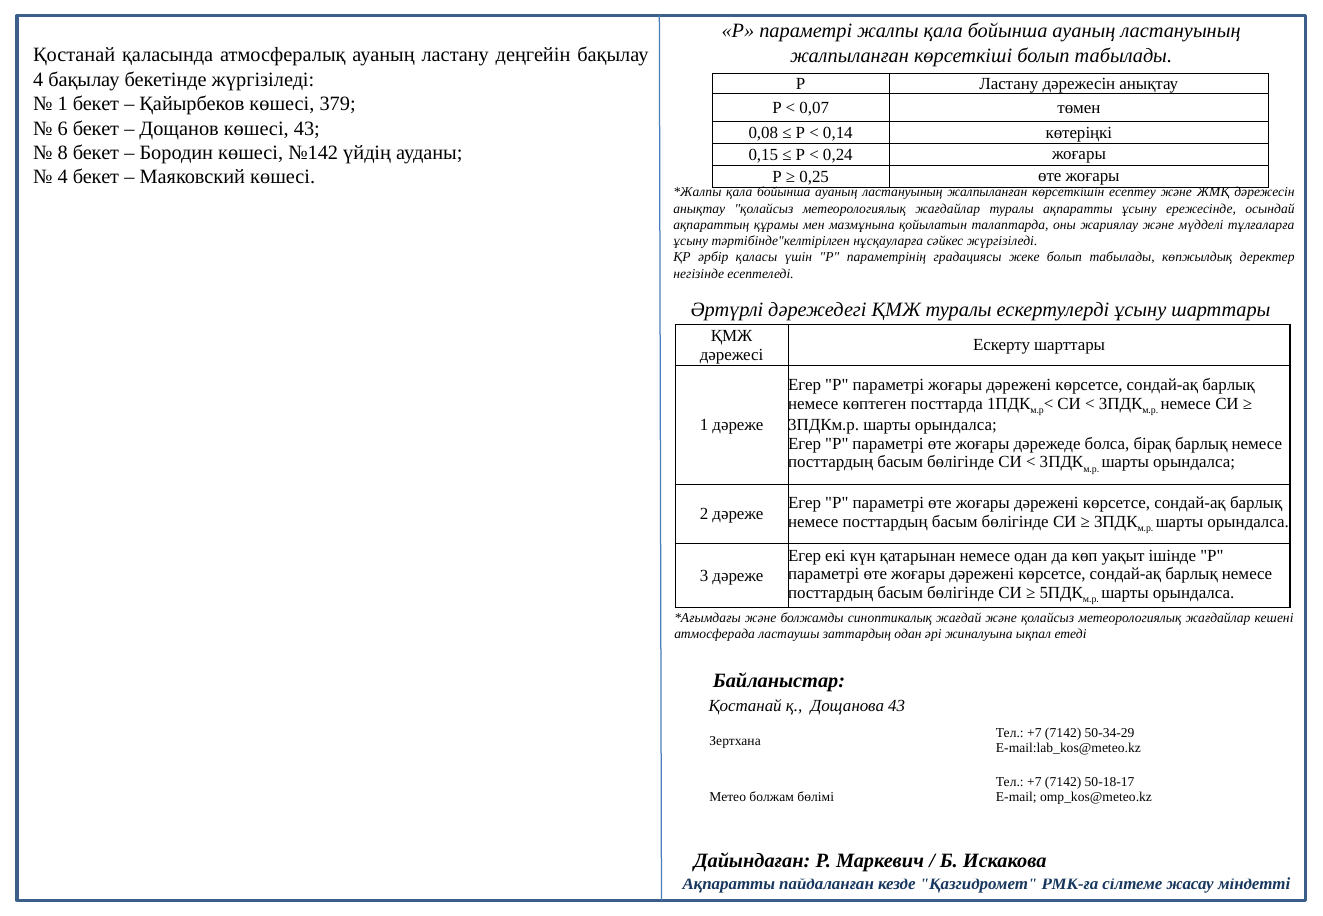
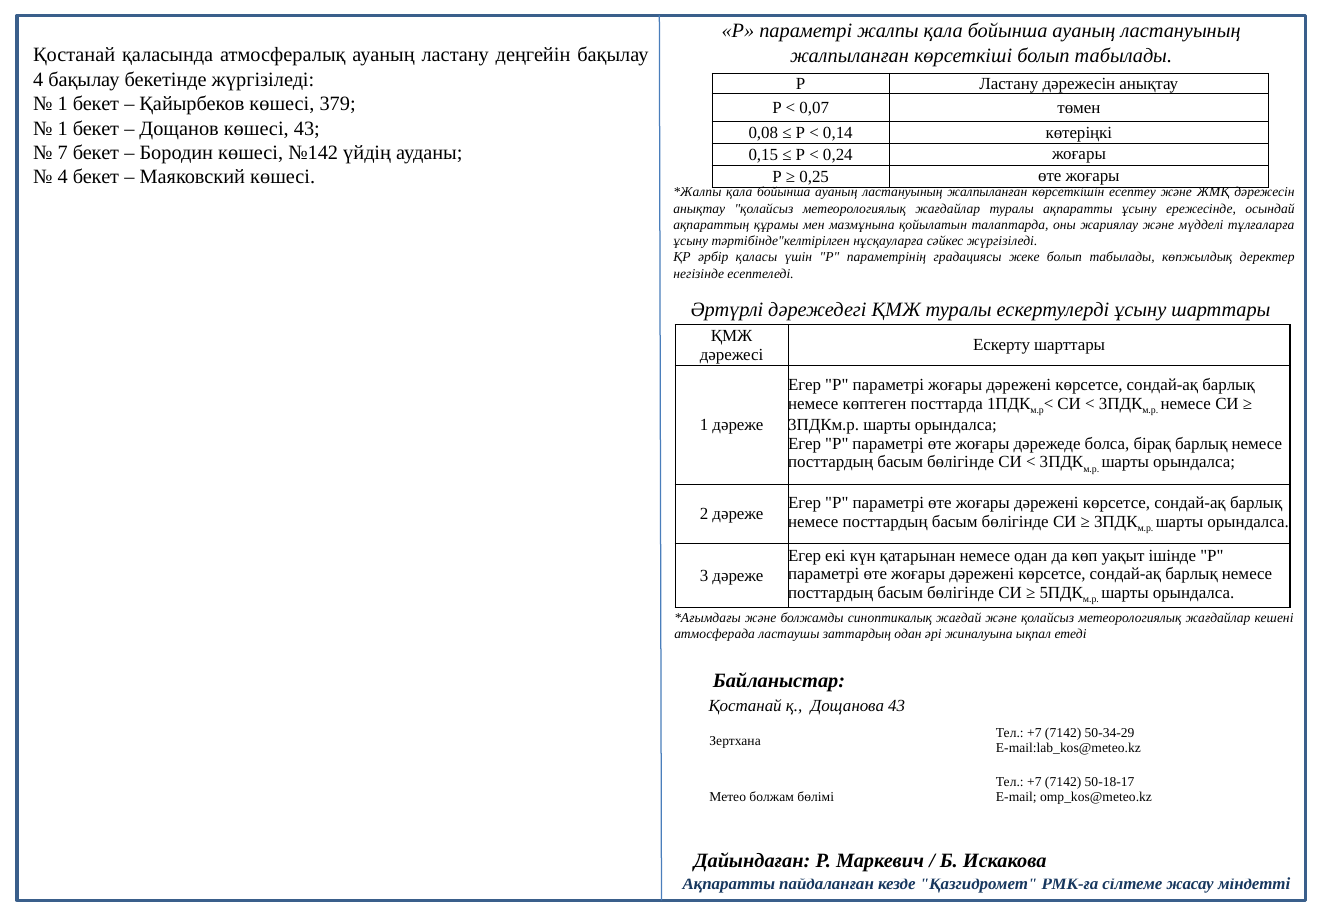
6 at (63, 128): 6 -> 1
8: 8 -> 7
